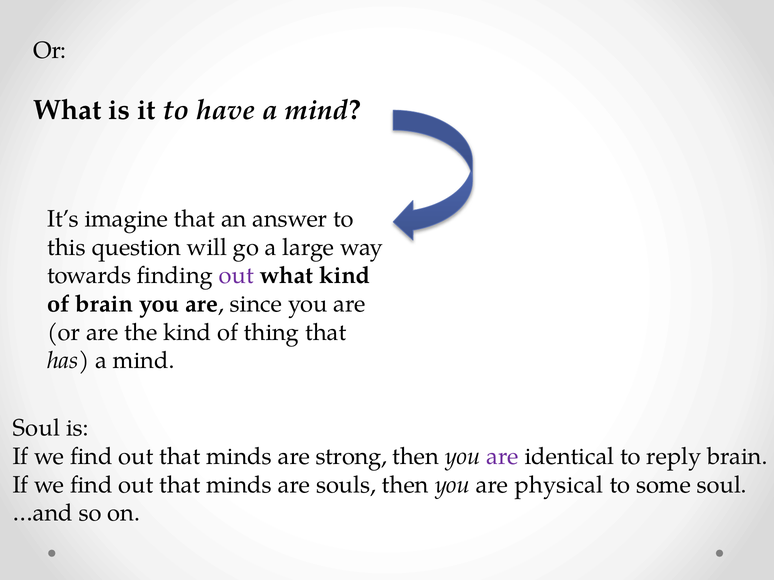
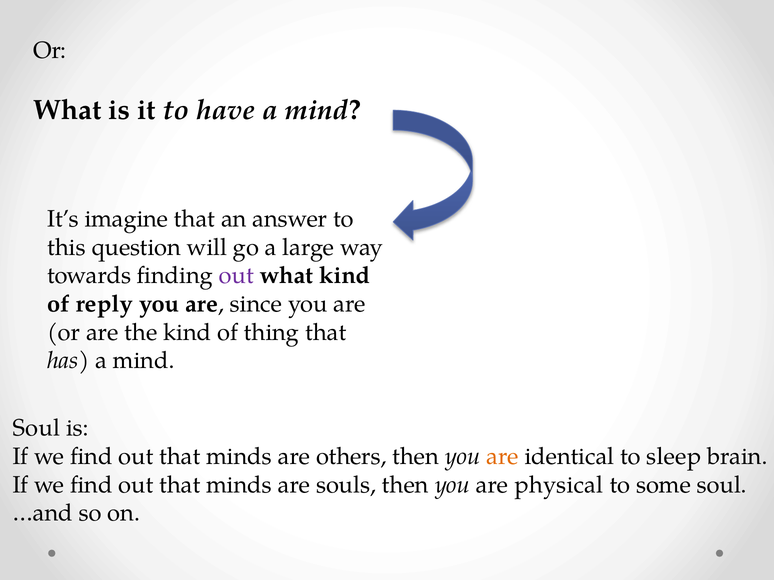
of brain: brain -> reply
strong: strong -> others
are at (502, 457) colour: purple -> orange
reply: reply -> sleep
